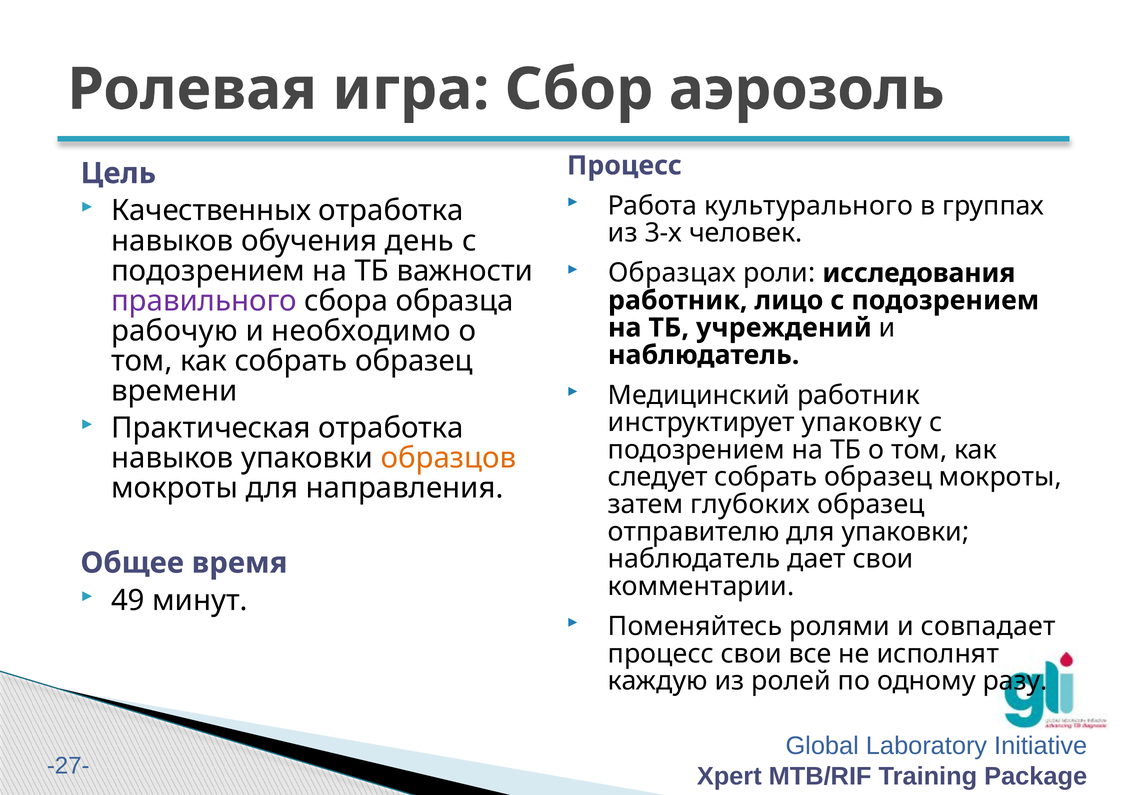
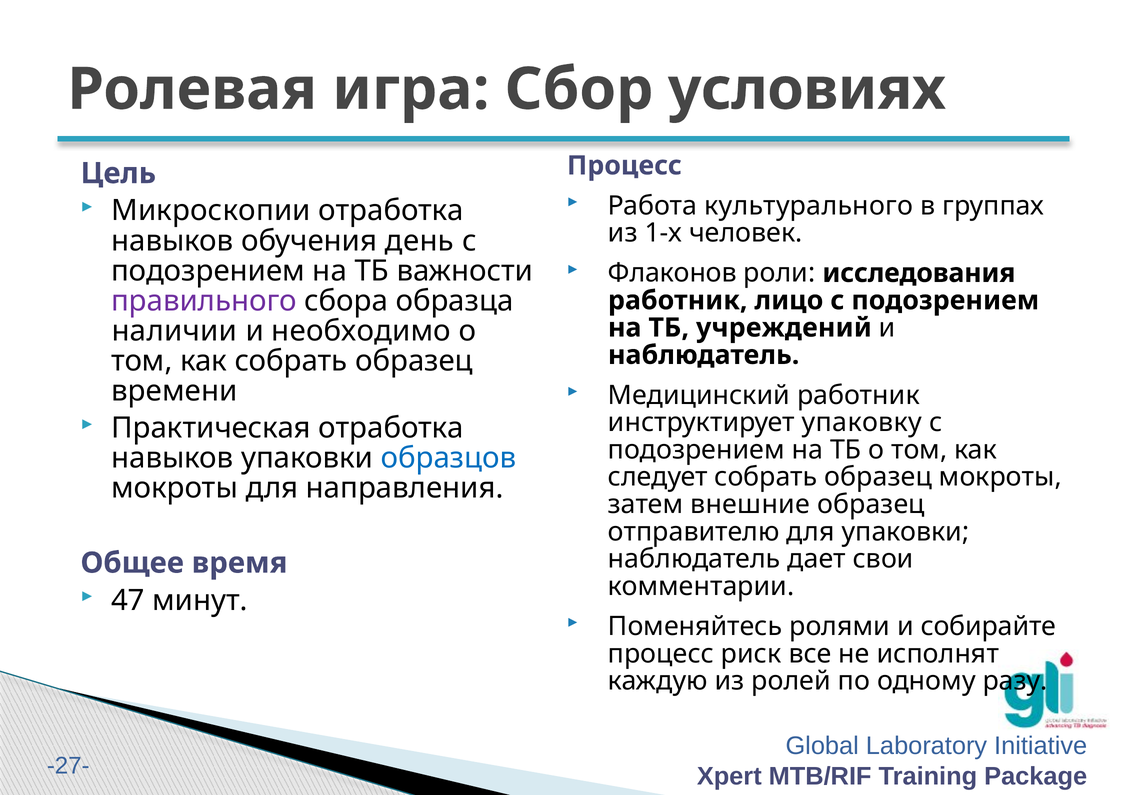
аэрозоль: аэрозоль -> условиях
Качественных: Качественных -> Микроскопии
3-х: 3-х -> 1-х
Образцах: Образцах -> Флаконов
рабочую: рабочую -> наличии
образцов colour: orange -> blue
глубоких: глубоких -> внешние
49: 49 -> 47
совпадает: совпадает -> собирайте
процесс свои: свои -> риск
